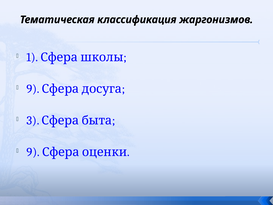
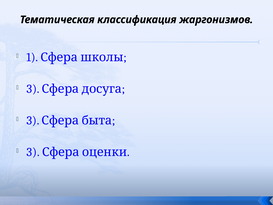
9 at (33, 89): 9 -> 3
9 at (33, 152): 9 -> 3
